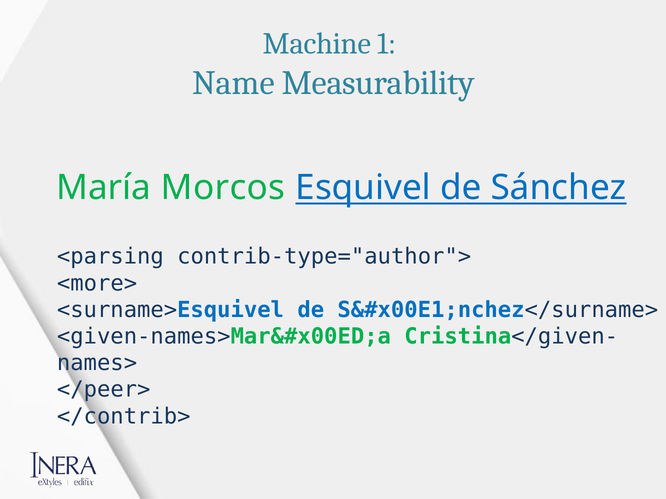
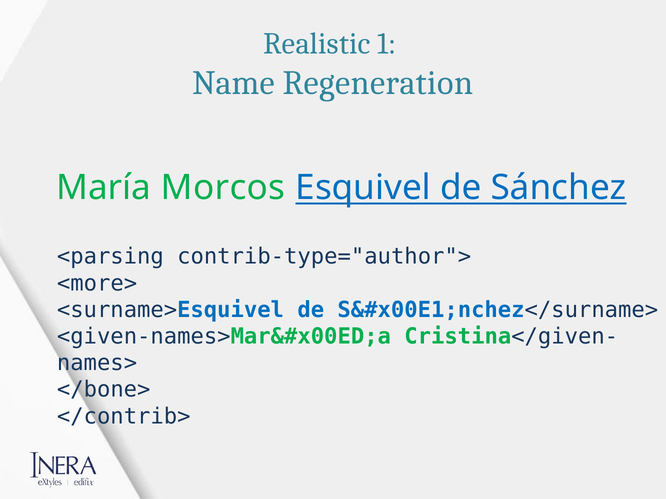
Machine: Machine -> Realistic
Measurability: Measurability -> Regeneration
</peer>: </peer> -> </bone>
